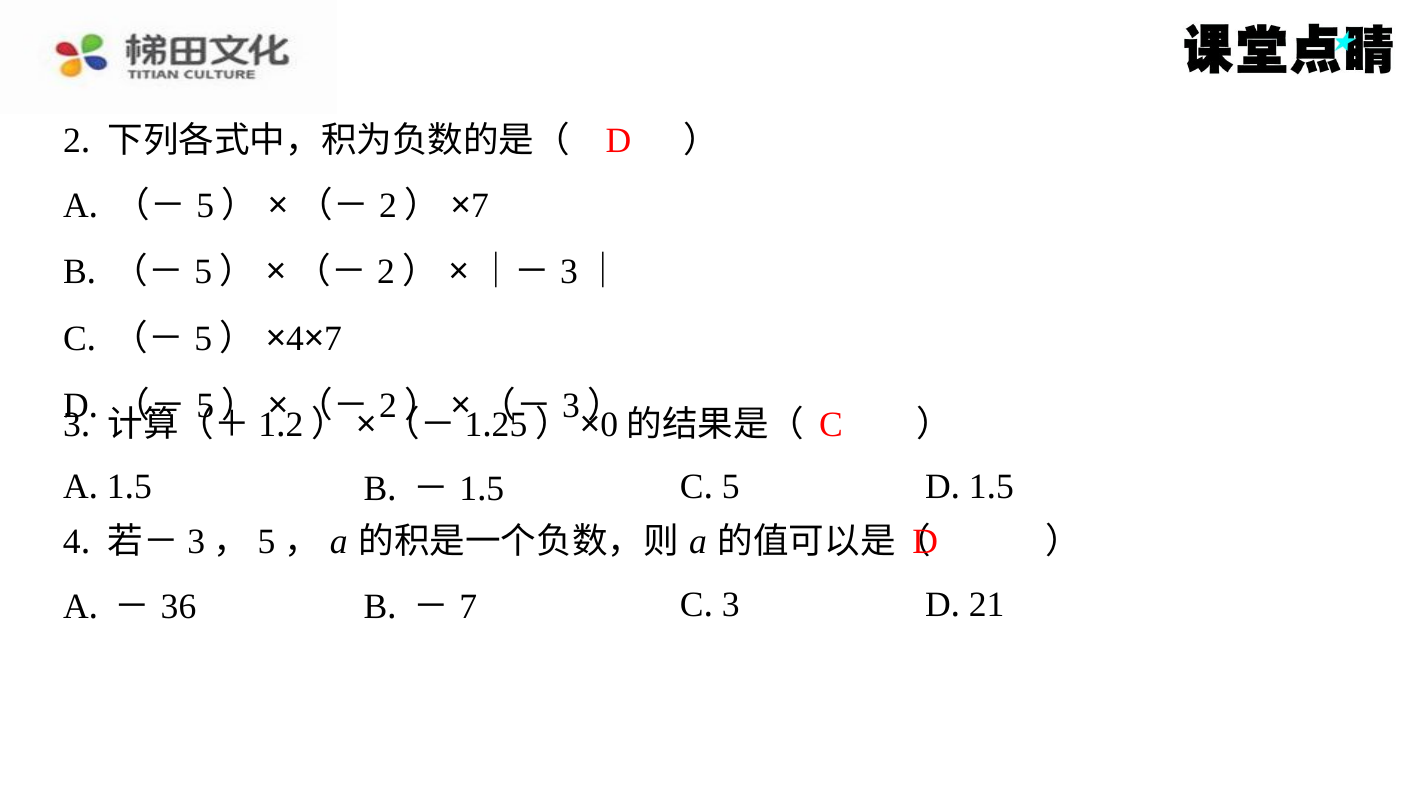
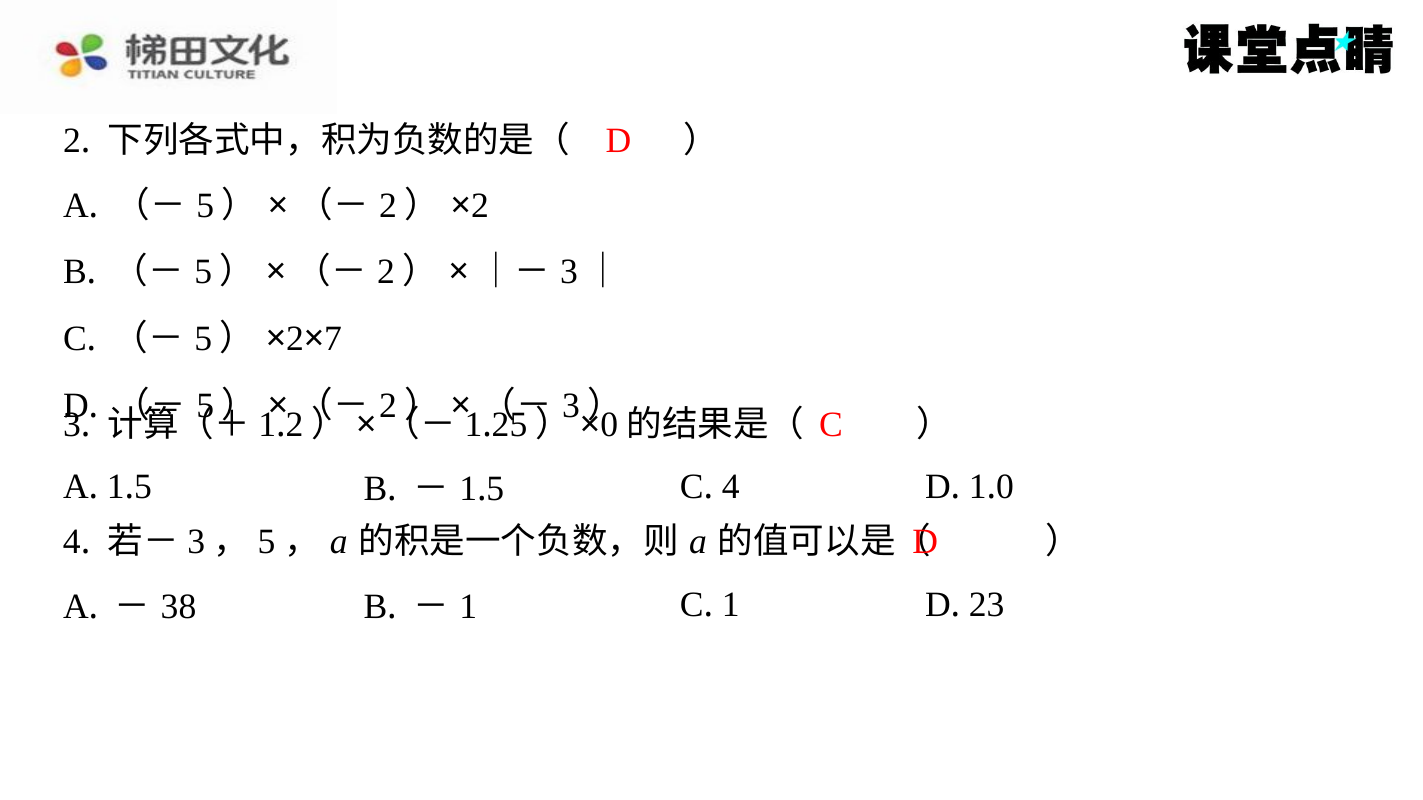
7 at (480, 205): 7 -> 2
4 at (295, 339): 4 -> 2
5 at (731, 487): 5 -> 4
5 at (1005, 487): 5 -> 0
36: 36 -> 38
7 at (468, 607): 7 -> 1
3 at (731, 605): 3 -> 1
21: 21 -> 23
